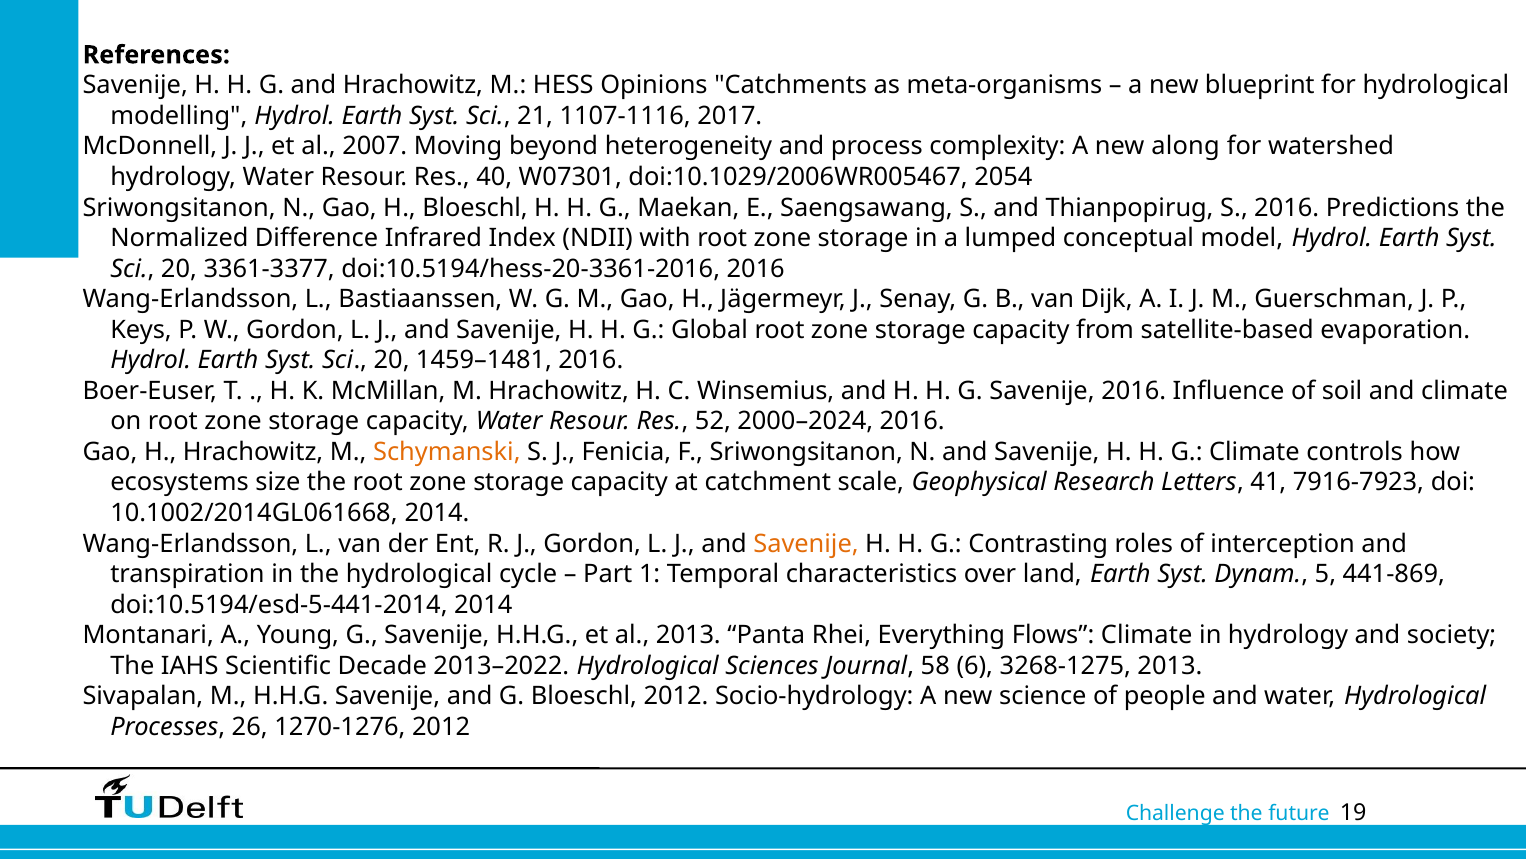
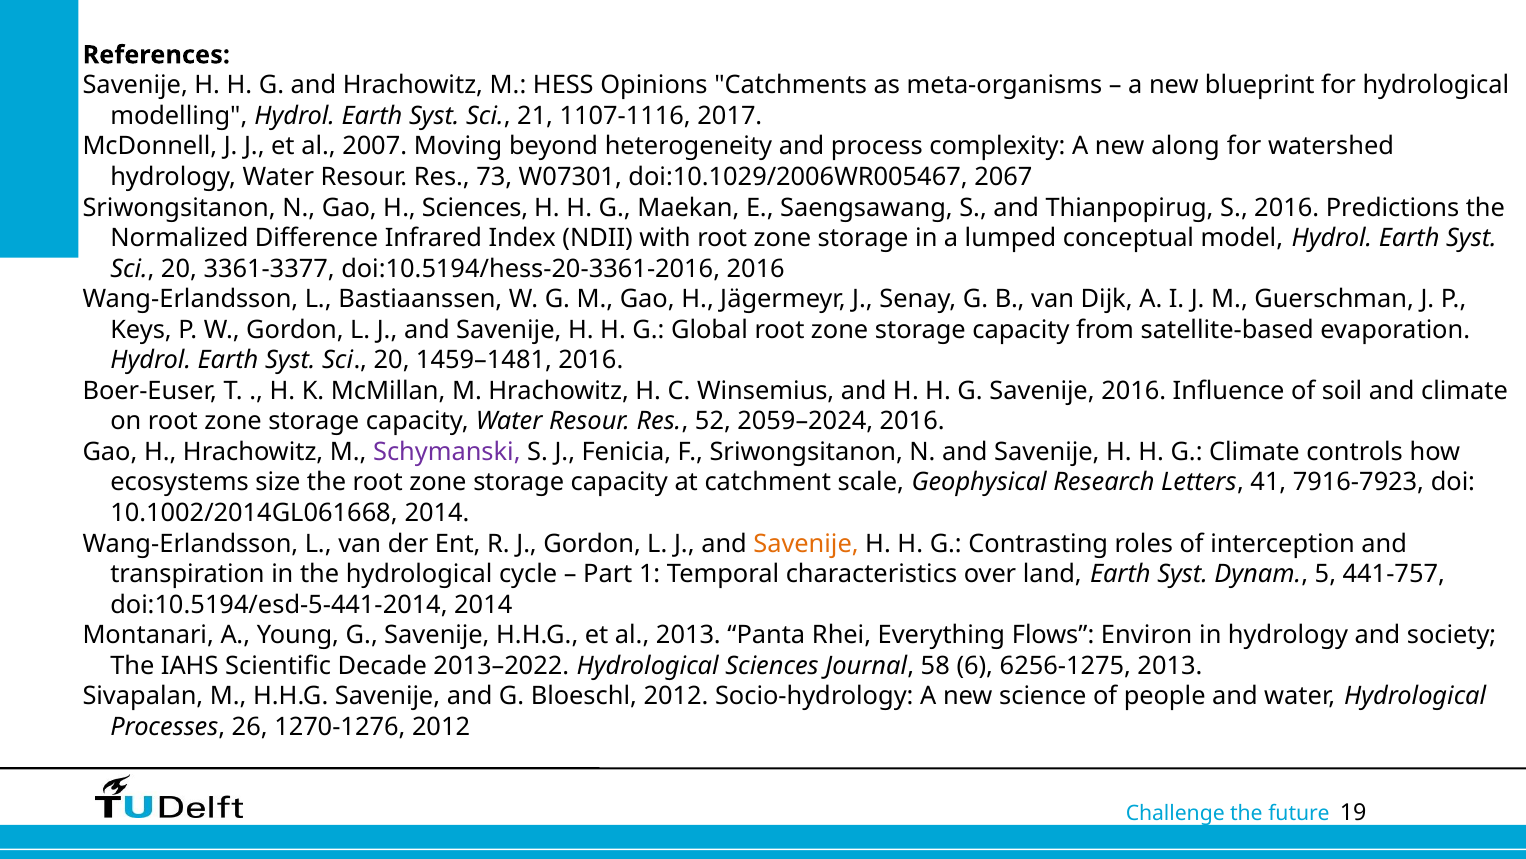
40: 40 -> 73
2054: 2054 -> 2067
H Bloeschl: Bloeschl -> Sciences
2000–2024: 2000–2024 -> 2059–2024
Schymanski colour: orange -> purple
441-869: 441-869 -> 441-757
Flows Climate: Climate -> Environ
3268-1275: 3268-1275 -> 6256-1275
